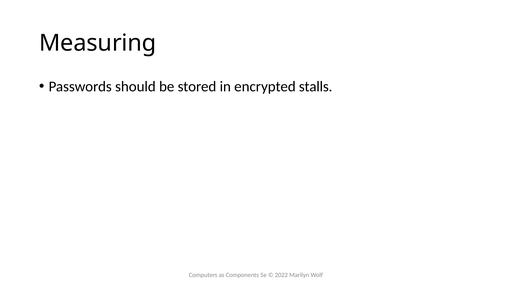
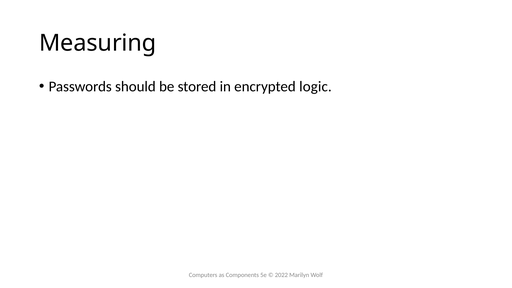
stalls: stalls -> logic
